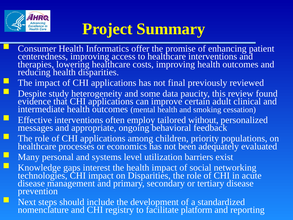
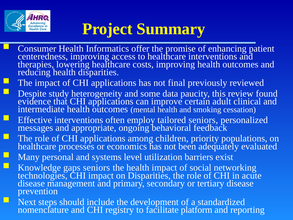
tailored without: without -> seniors
gaps interest: interest -> seniors
